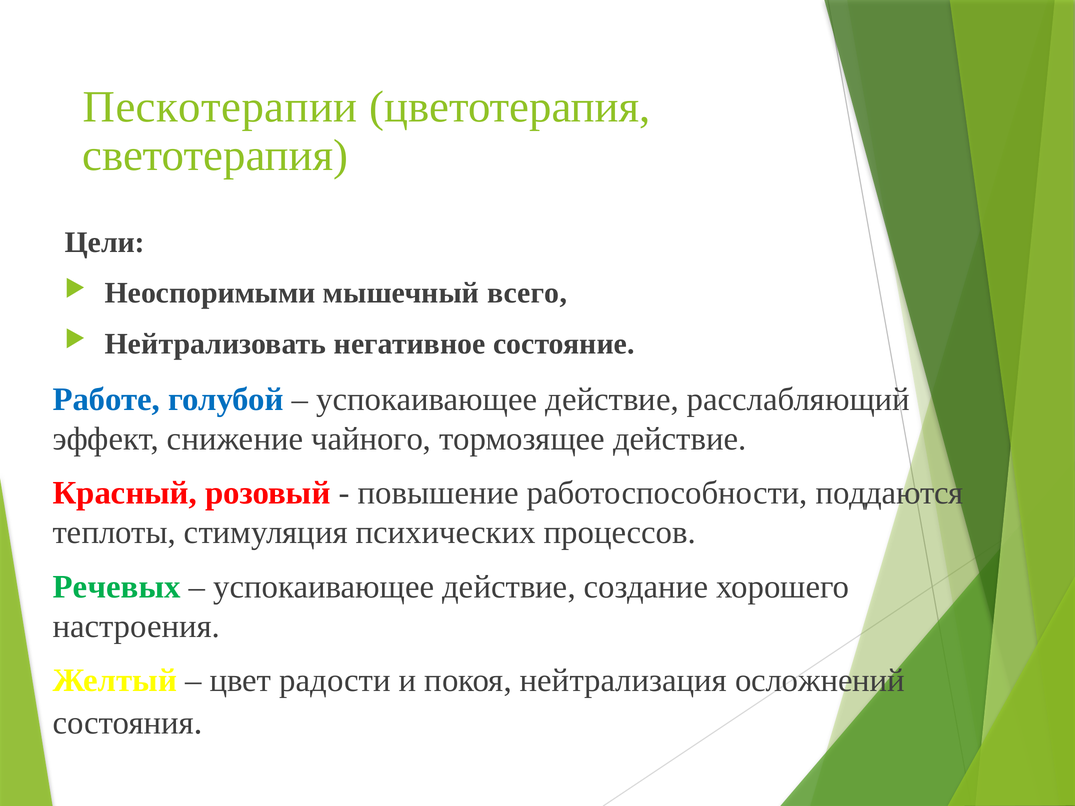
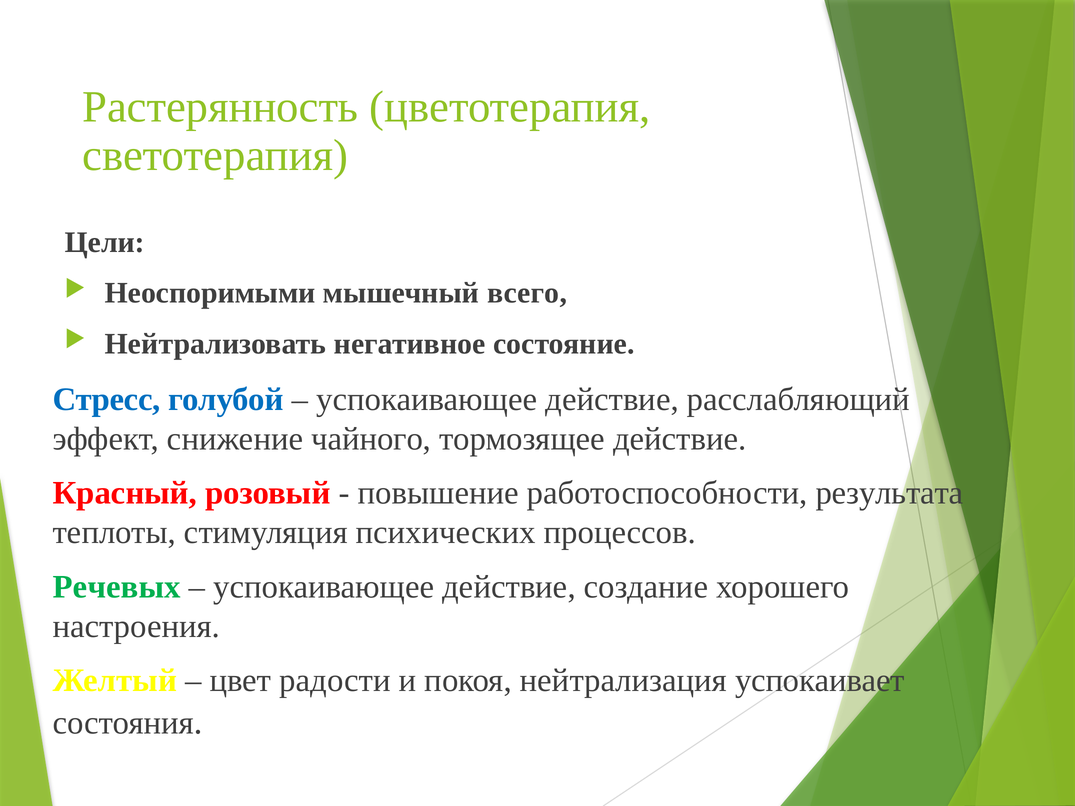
Пескотерапии: Пескотерапии -> Растерянность
Работе: Работе -> Стресс
поддаются: поддаются -> результата
осложнений: осложнений -> успокаивает
